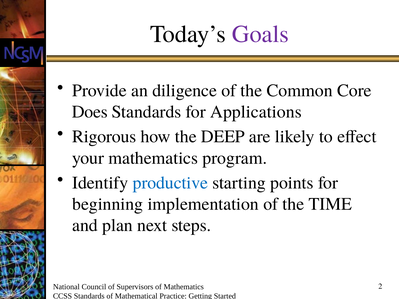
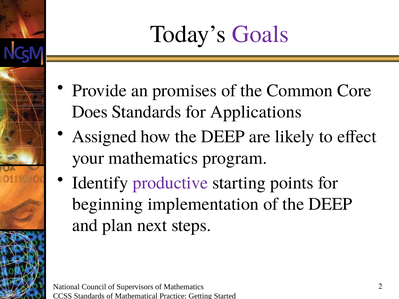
diligence: diligence -> promises
Rigorous: Rigorous -> Assigned
productive colour: blue -> purple
of the TIME: TIME -> DEEP
